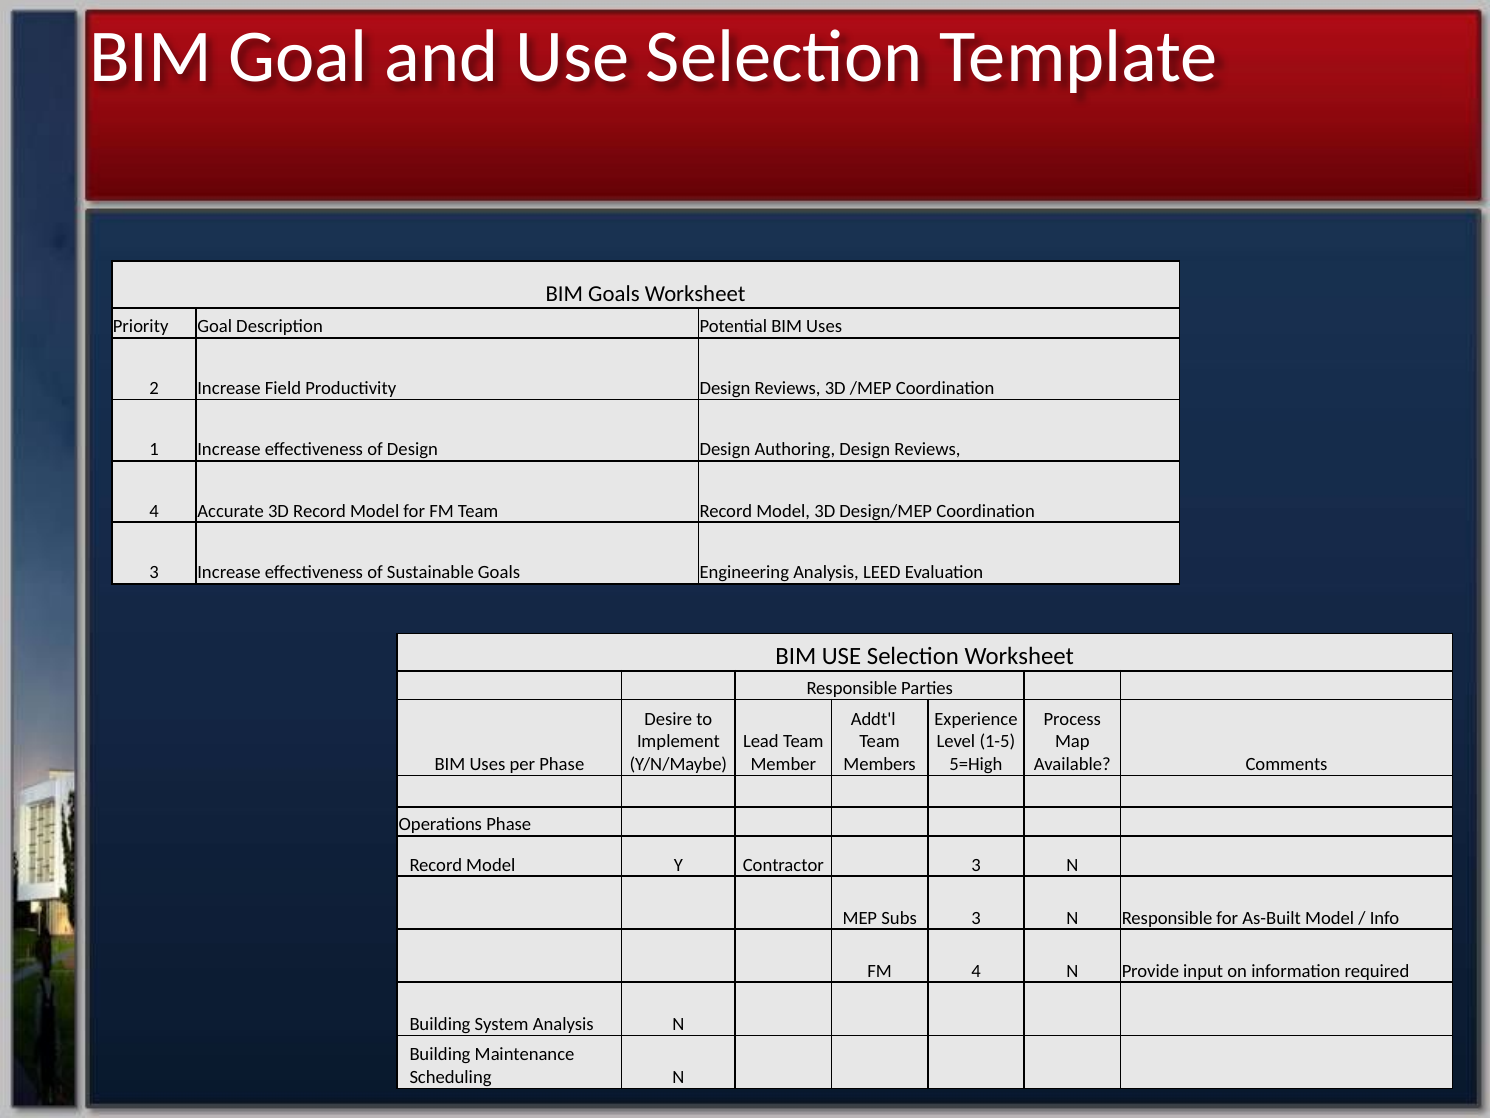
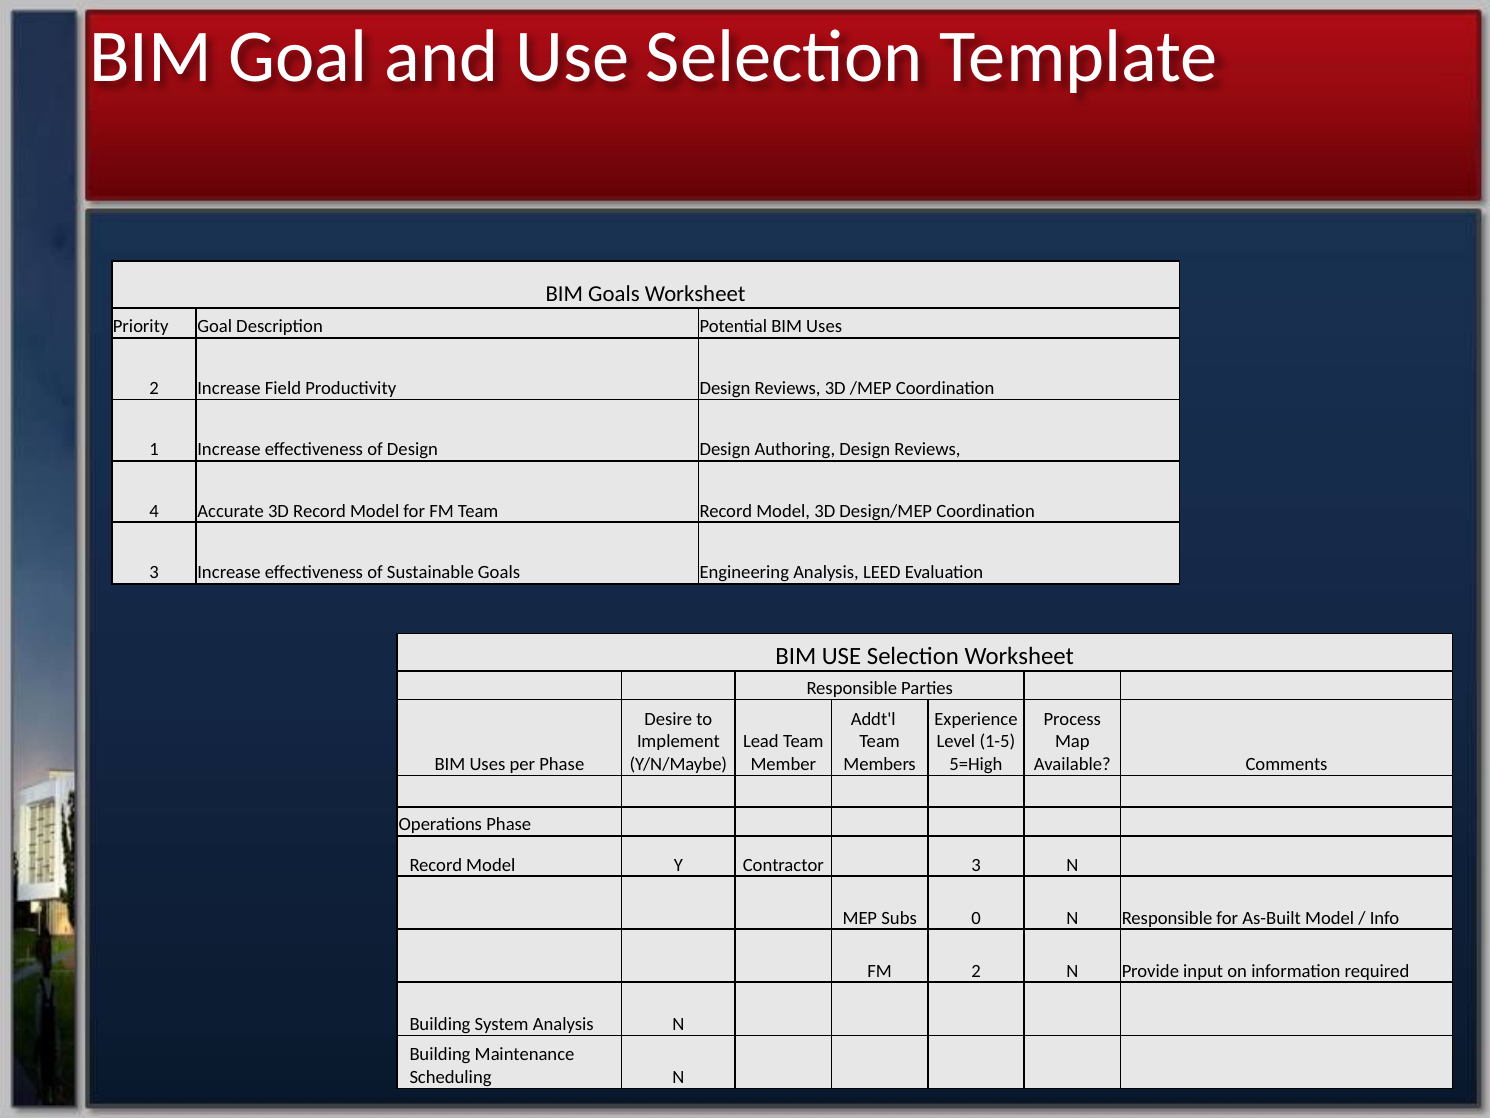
Subs 3: 3 -> 0
FM 4: 4 -> 2
